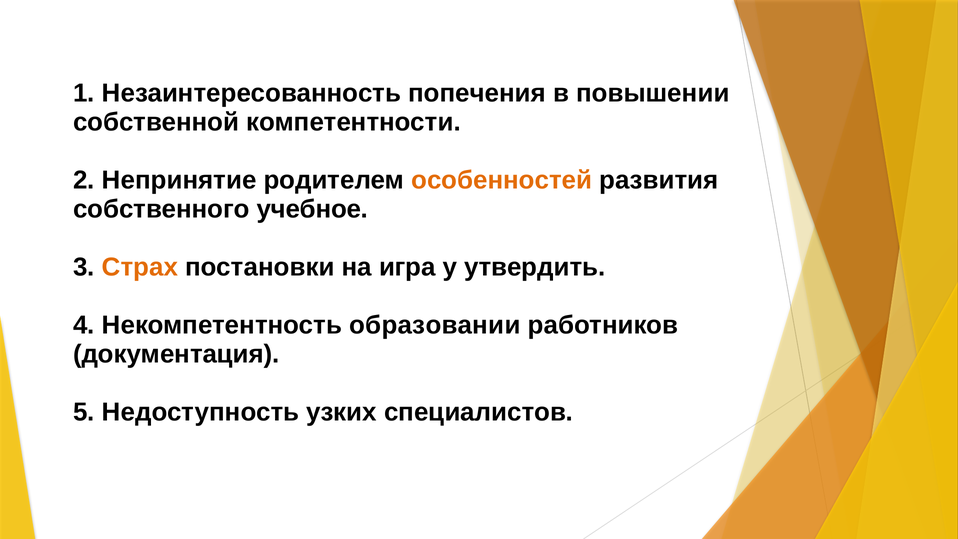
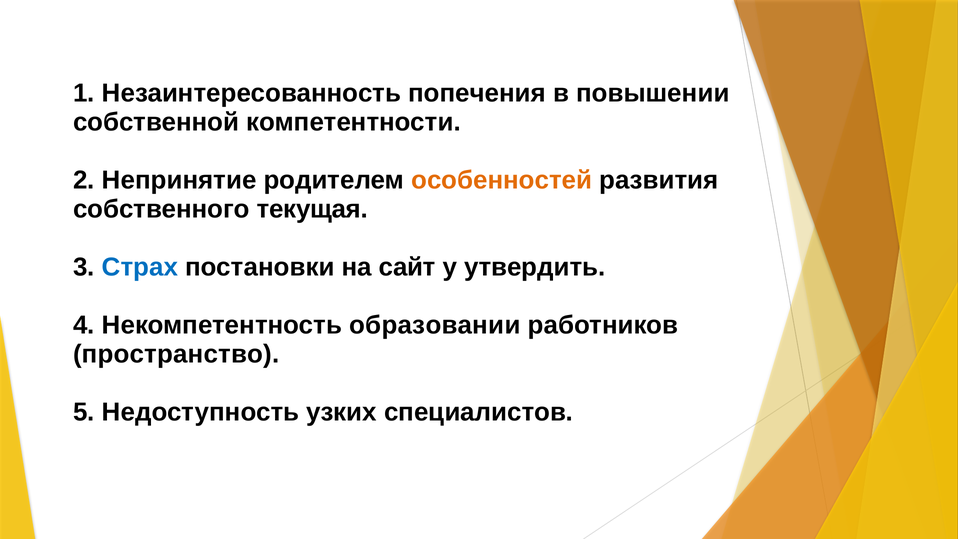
учебное: учебное -> текущая
Страх colour: orange -> blue
игра: игра -> сайт
документация: документация -> пространство
